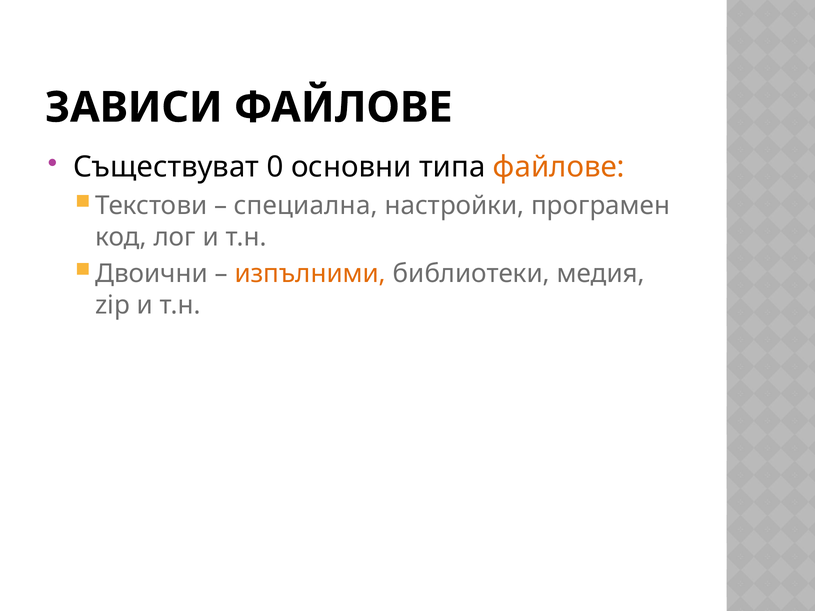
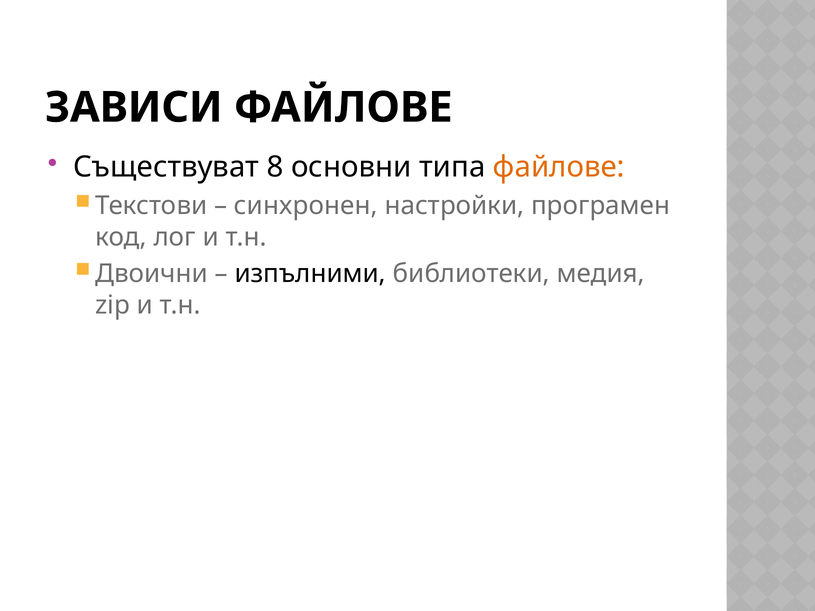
0: 0 -> 8
специална: специална -> синхронен
изпълними colour: orange -> black
